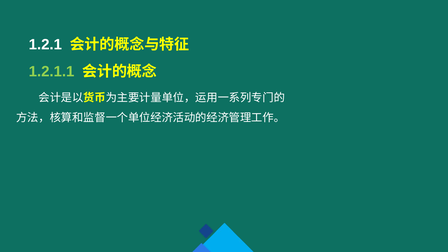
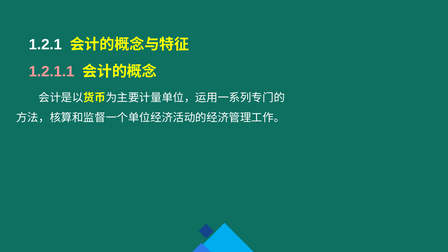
1.2.1.1 colour: light green -> pink
